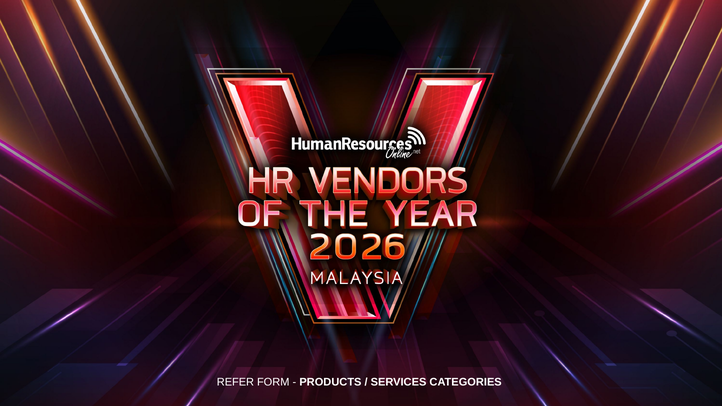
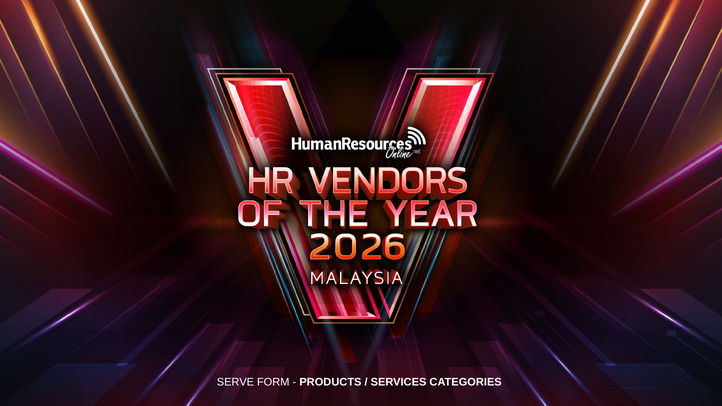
REFER: REFER -> SERVE
